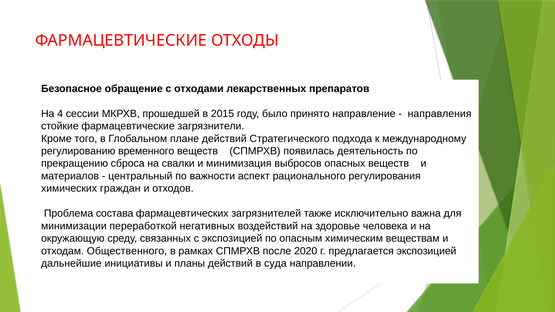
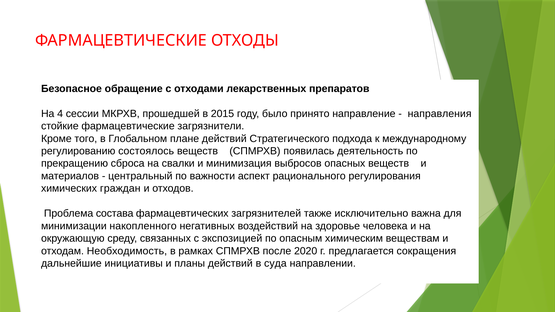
временного: временного -> состоялось
переработкой: переработкой -> накопленного
Общественного: Общественного -> Необходимость
предлагается экспозицией: экспозицией -> сокращения
